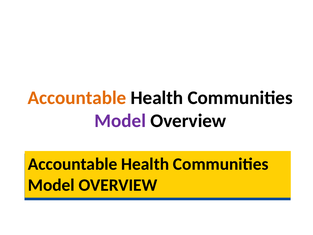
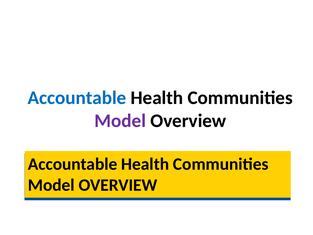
Accountable at (77, 98) colour: orange -> blue
